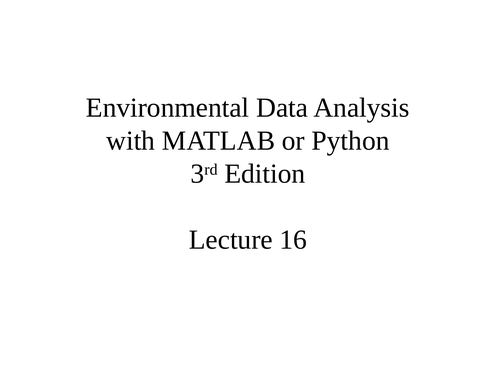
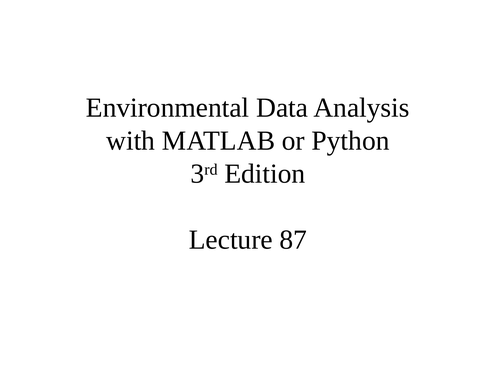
16: 16 -> 87
